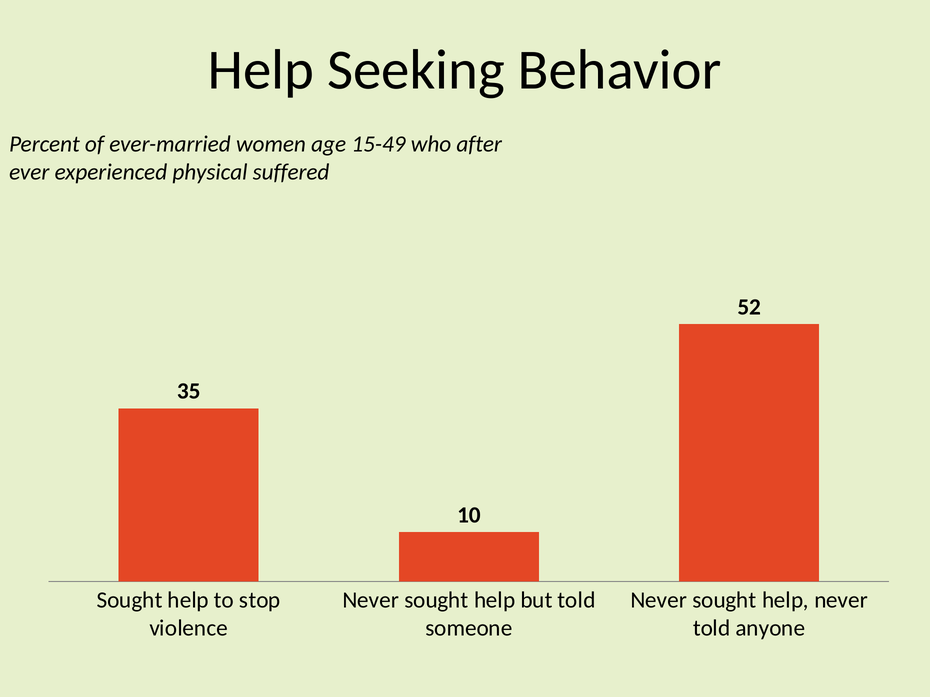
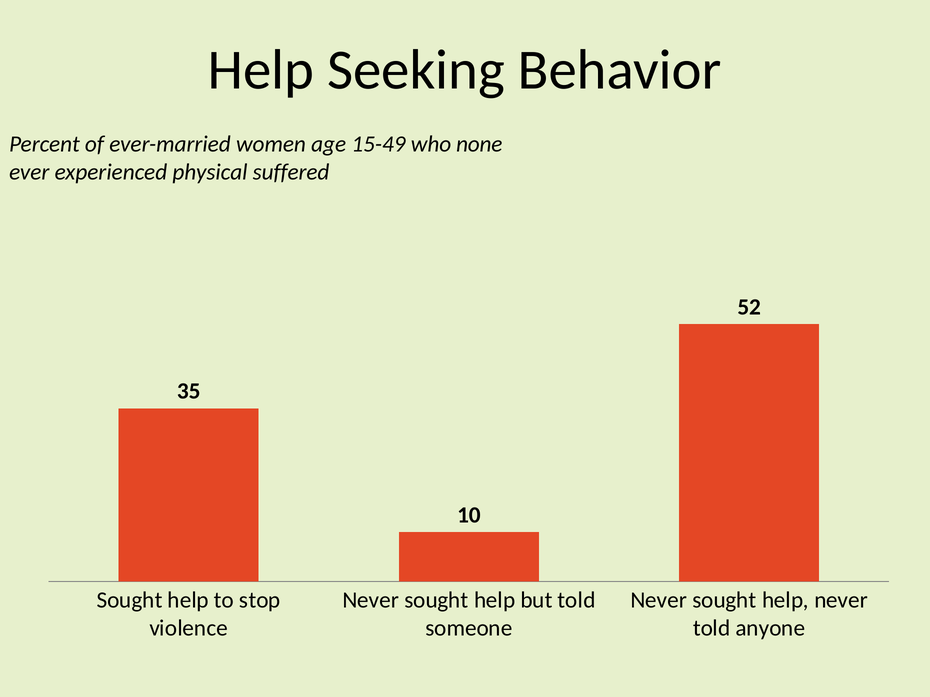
after: after -> none
